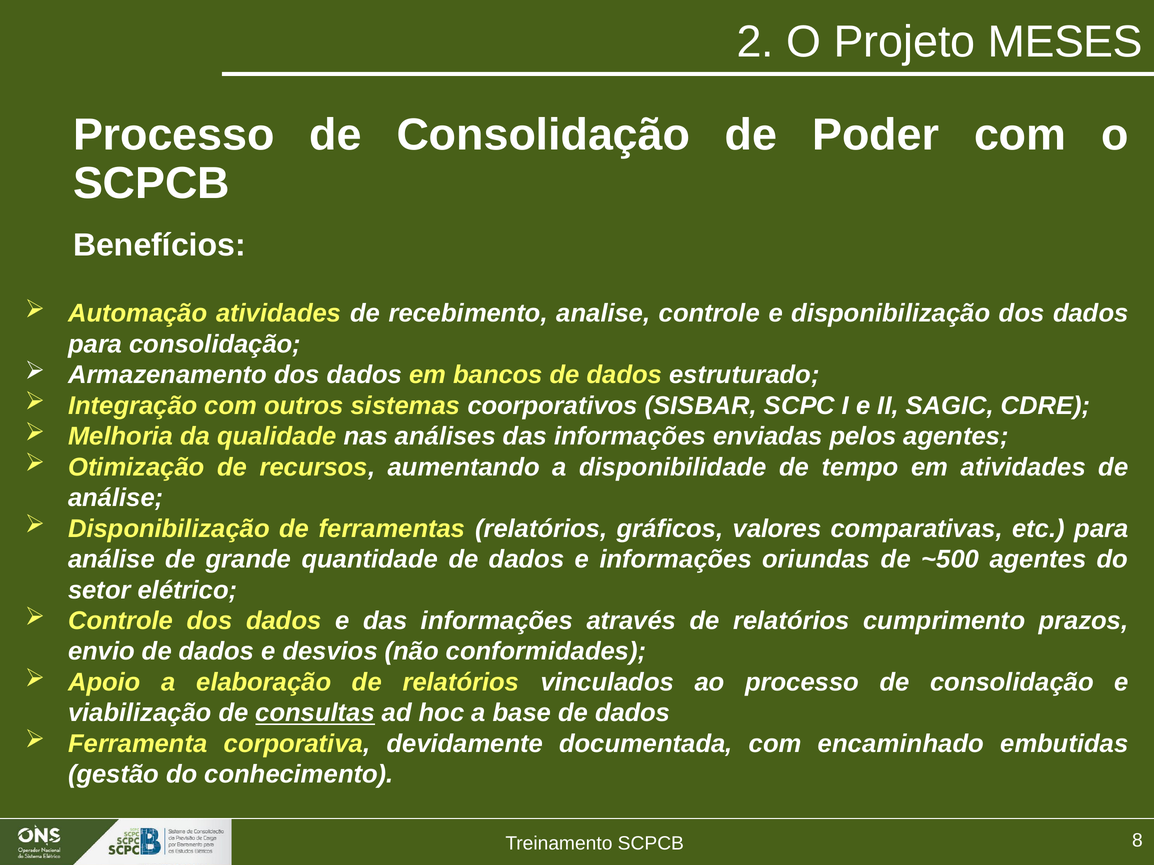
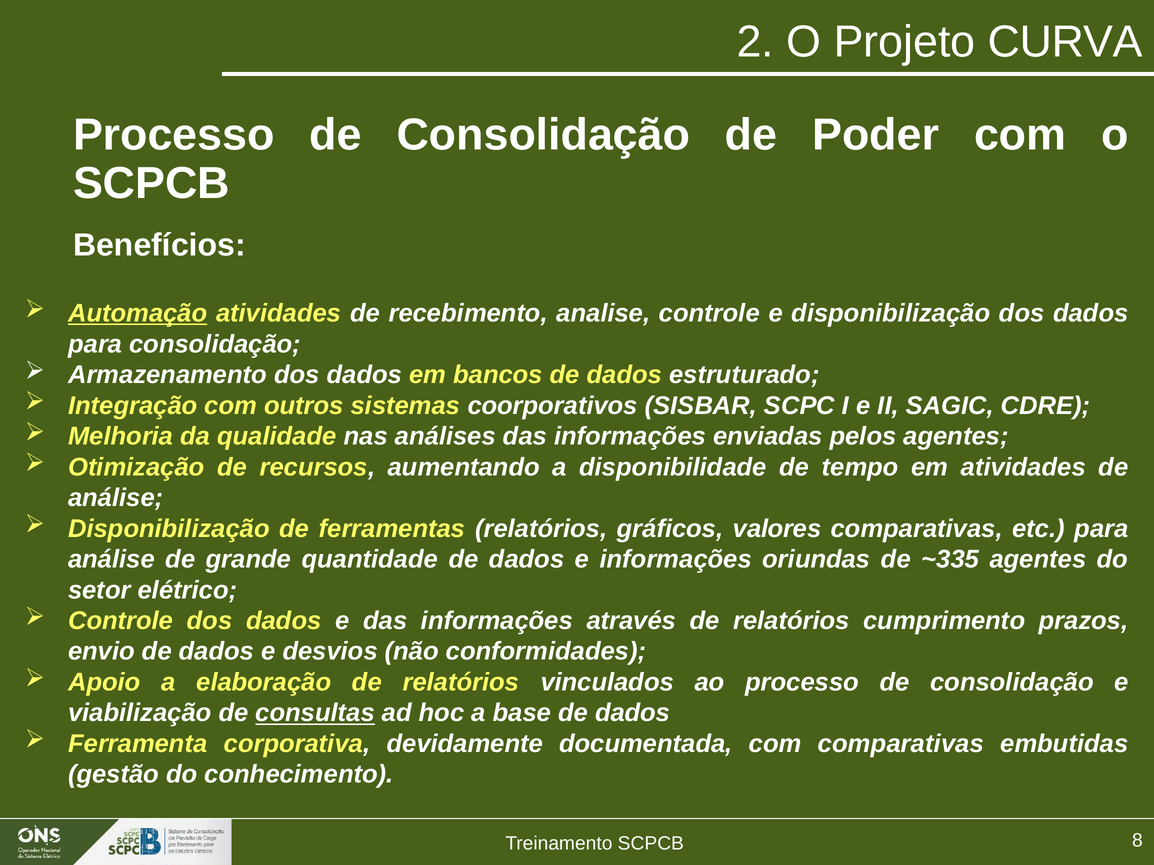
MESES: MESES -> CURVA
Automação underline: none -> present
~500: ~500 -> ~335
com encaminhado: encaminhado -> comparativas
